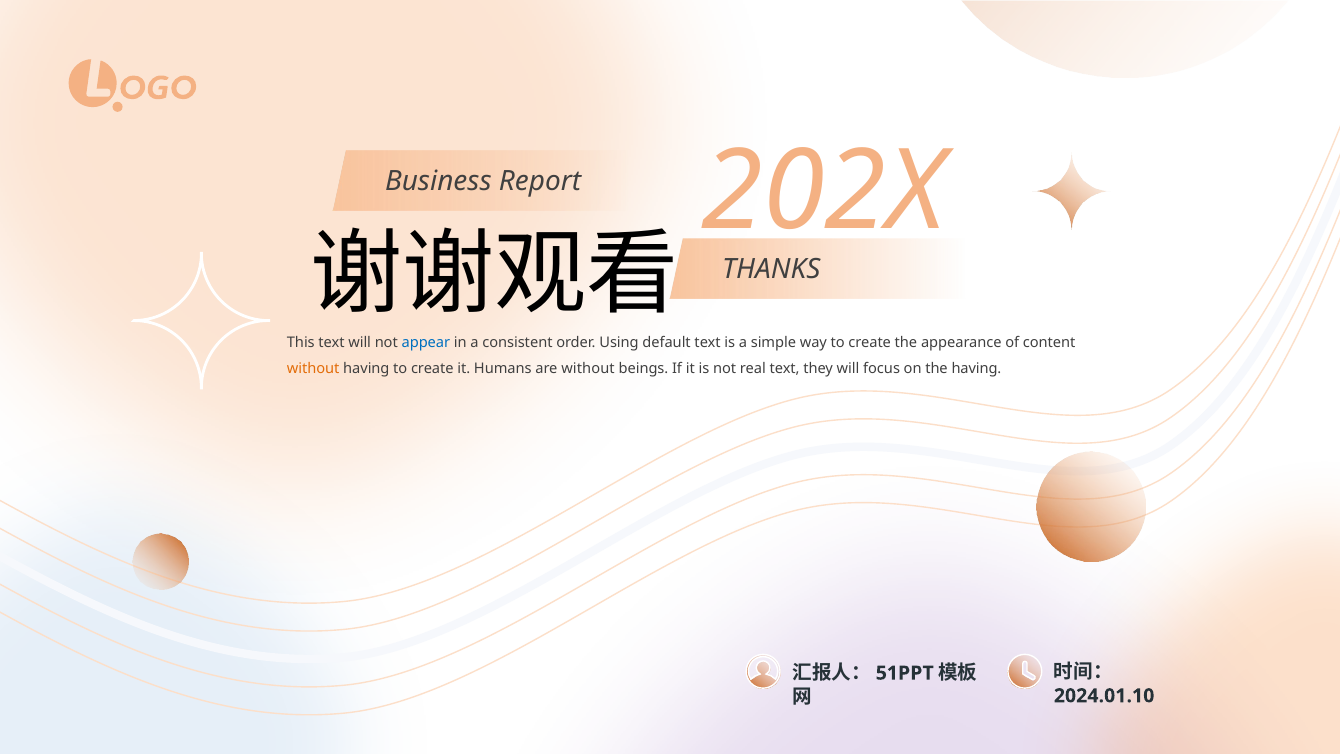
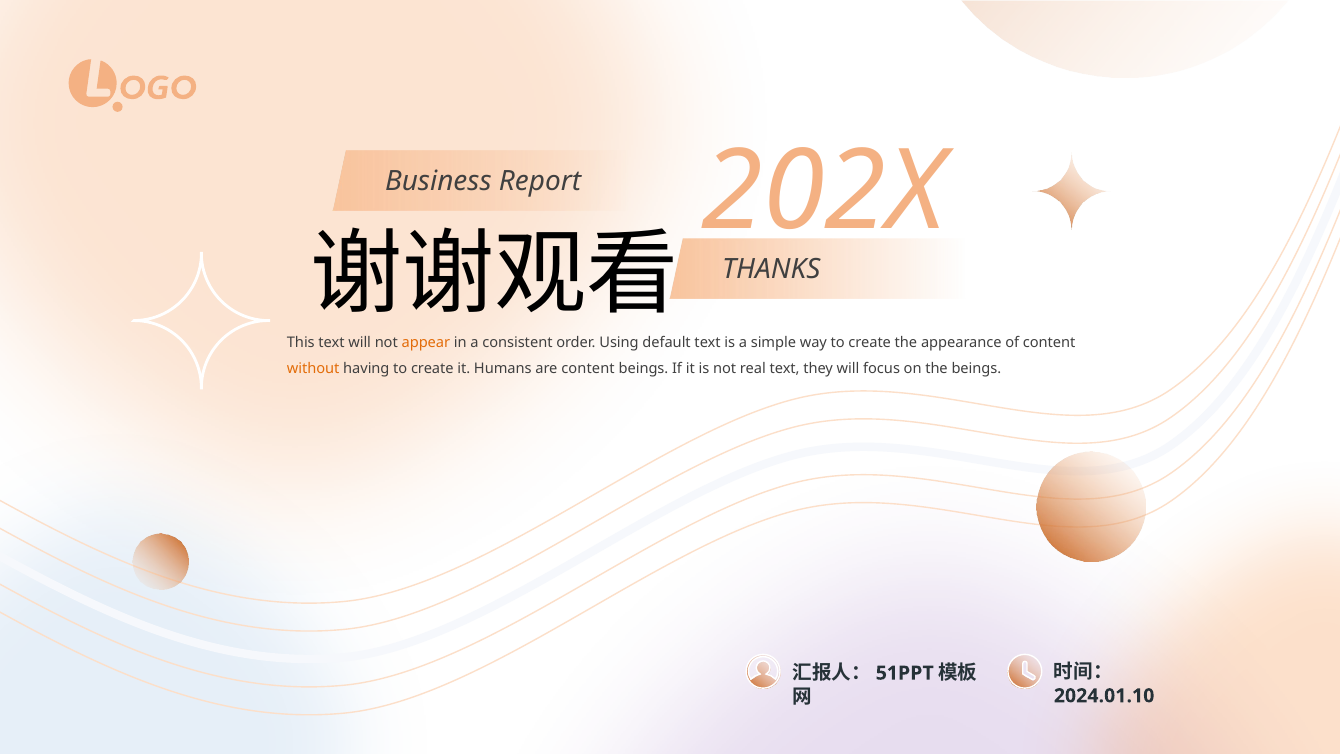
appear colour: blue -> orange
are without: without -> content
the having: having -> beings
